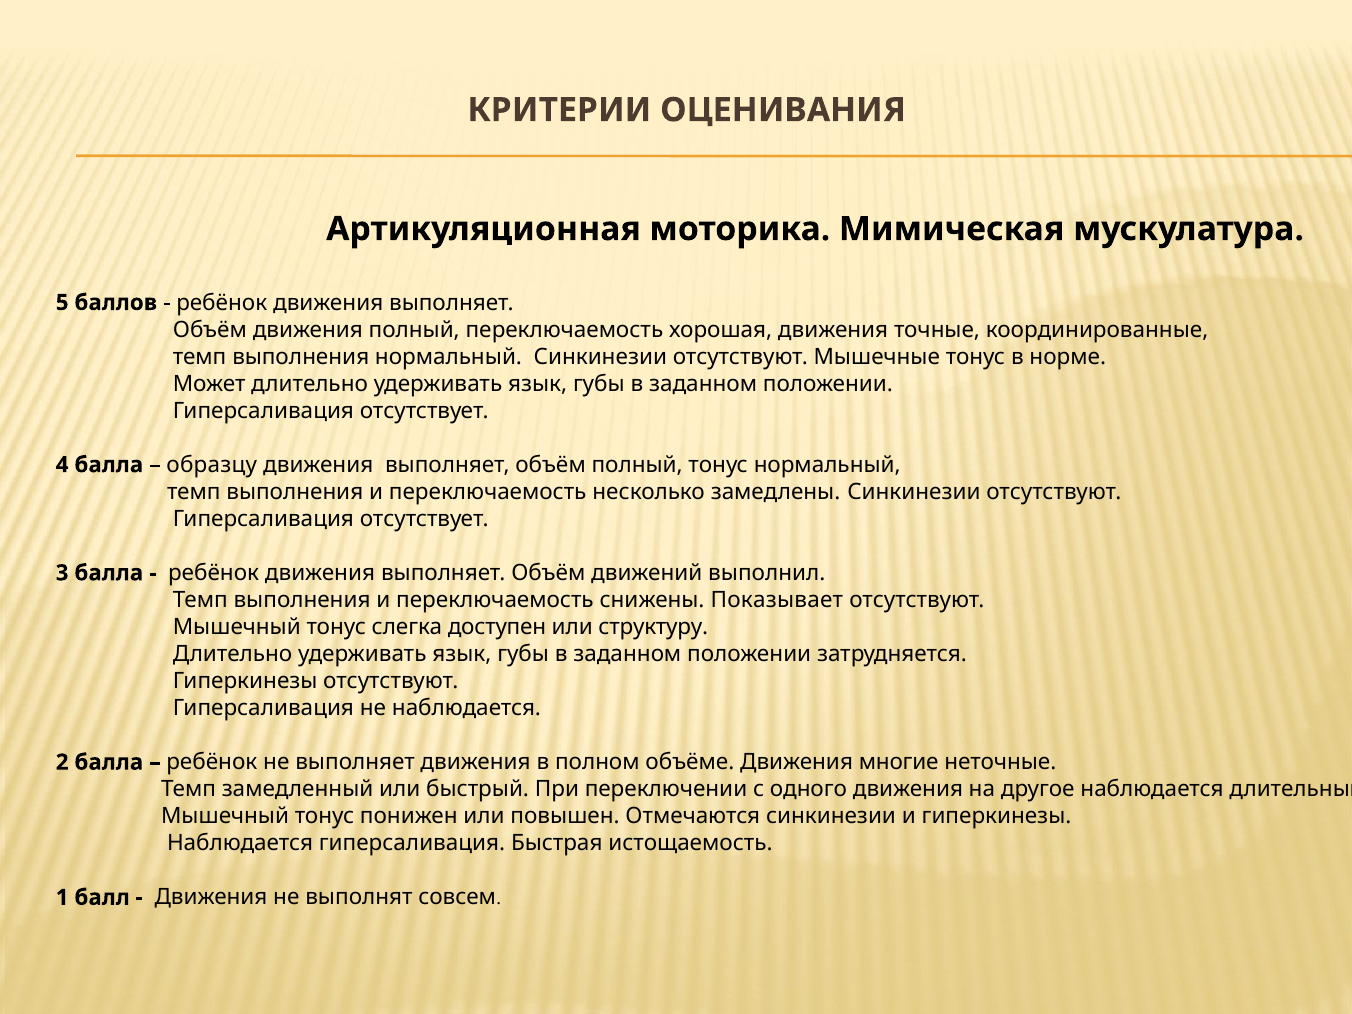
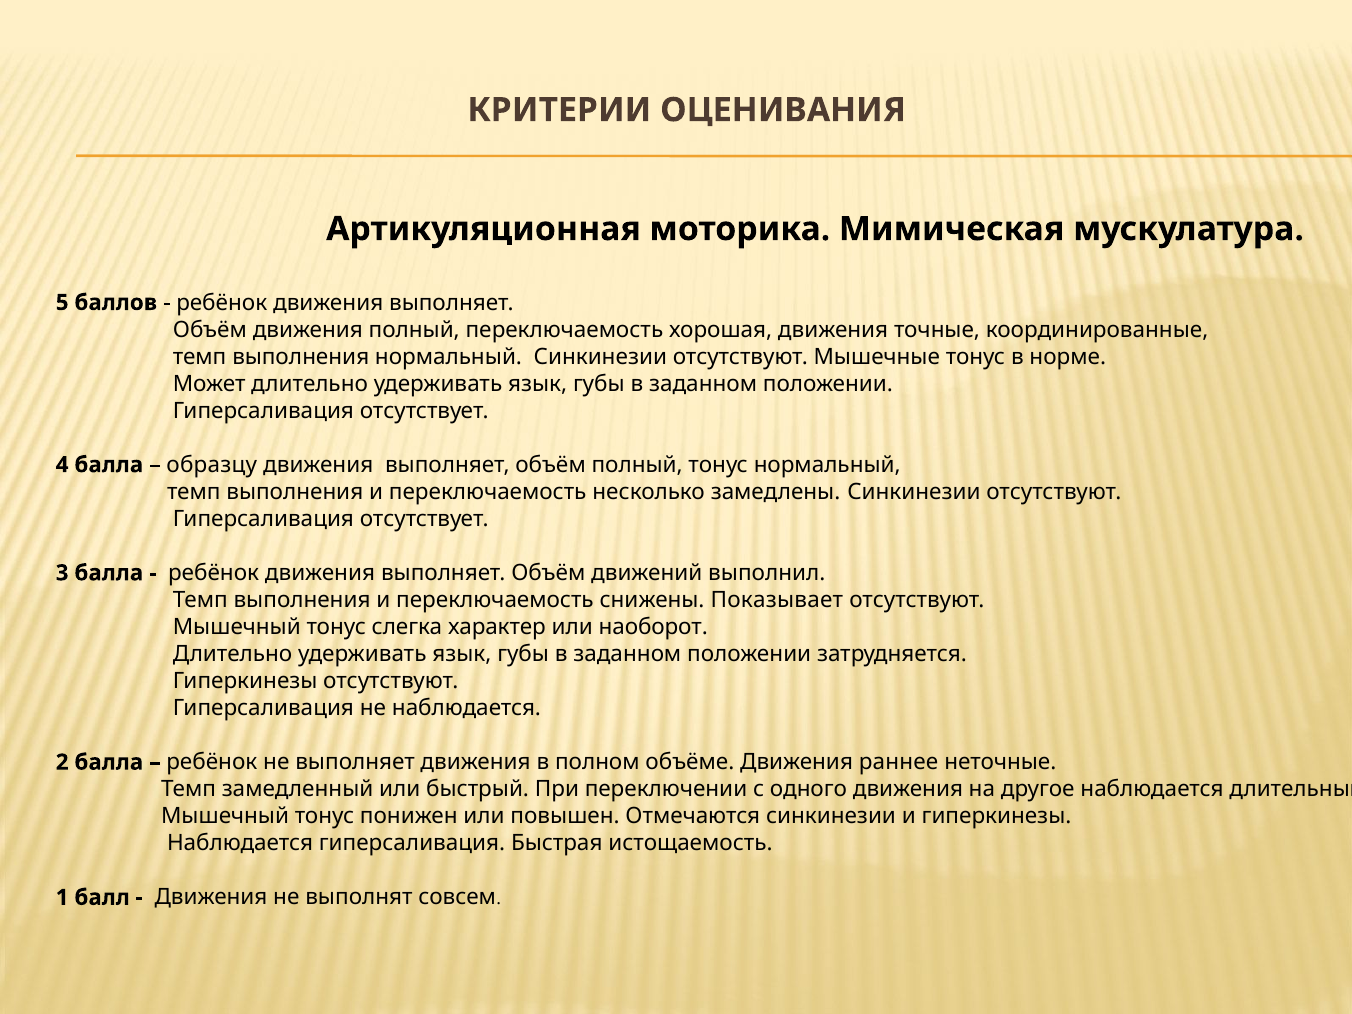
доступен: доступен -> характер
структуру: структуру -> наоборот
многие: многие -> раннее
